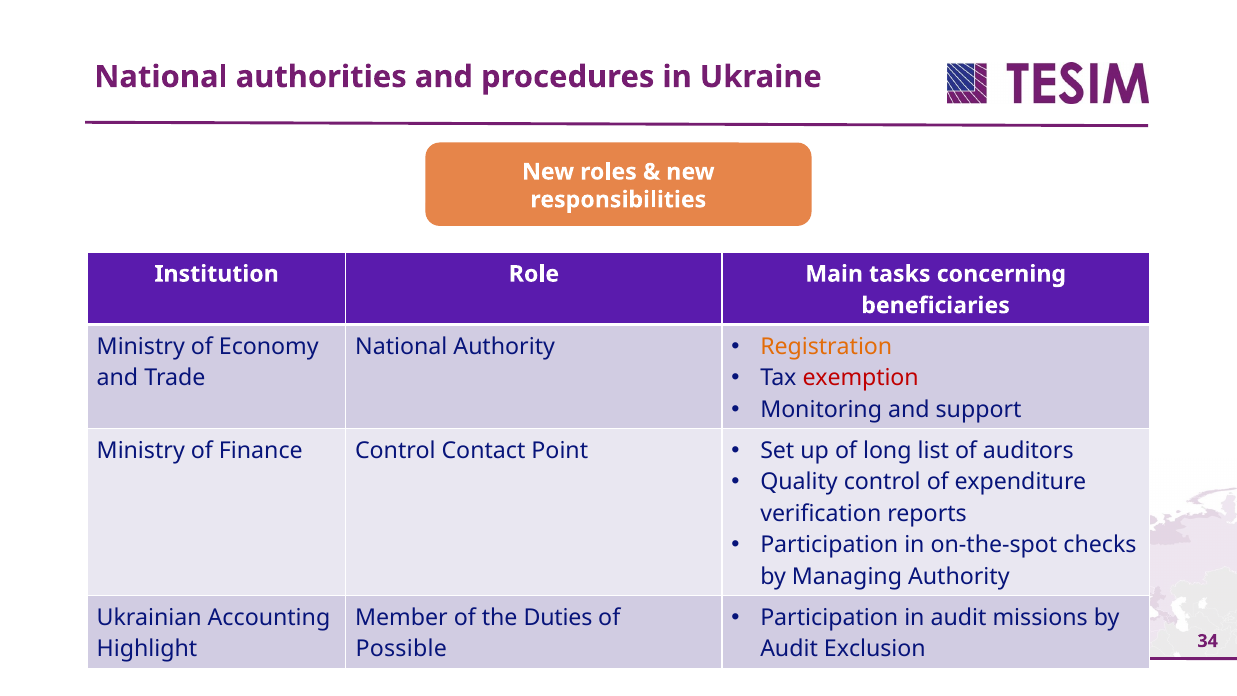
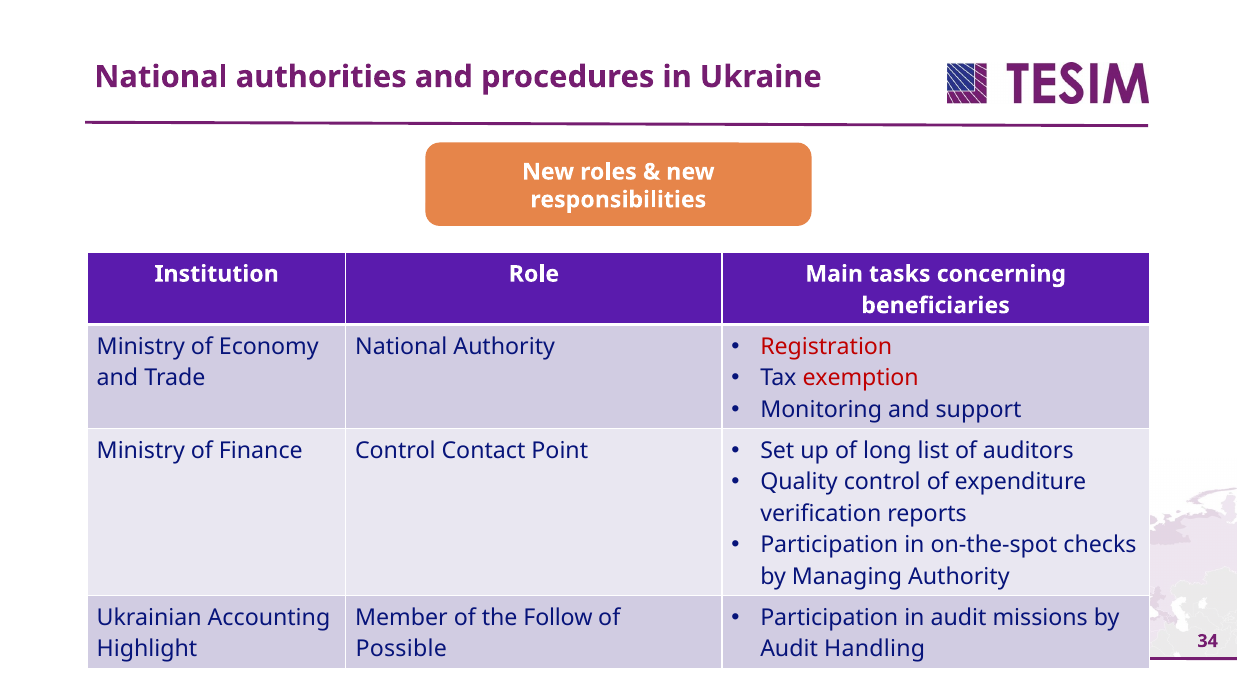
Registration colour: orange -> red
Duties: Duties -> Follow
Exclusion: Exclusion -> Handling
